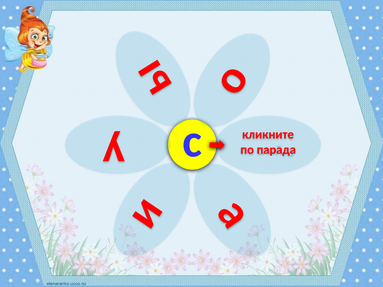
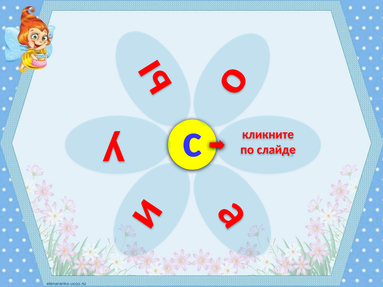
парада: парада -> слайде
